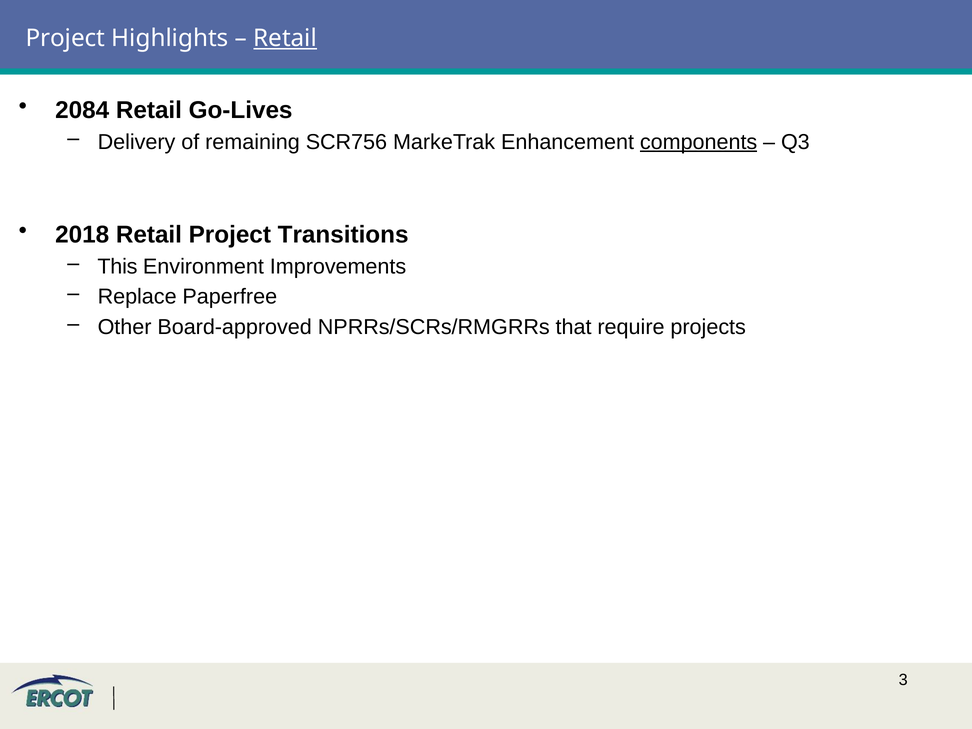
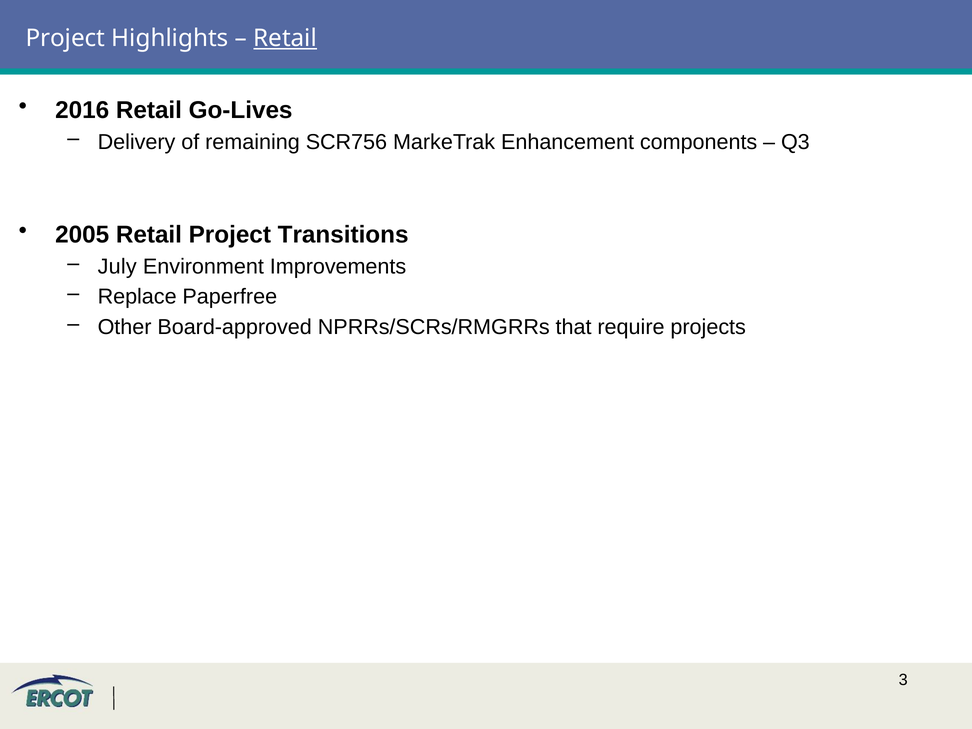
2084: 2084 -> 2016
components underline: present -> none
2018: 2018 -> 2005
This: This -> July
